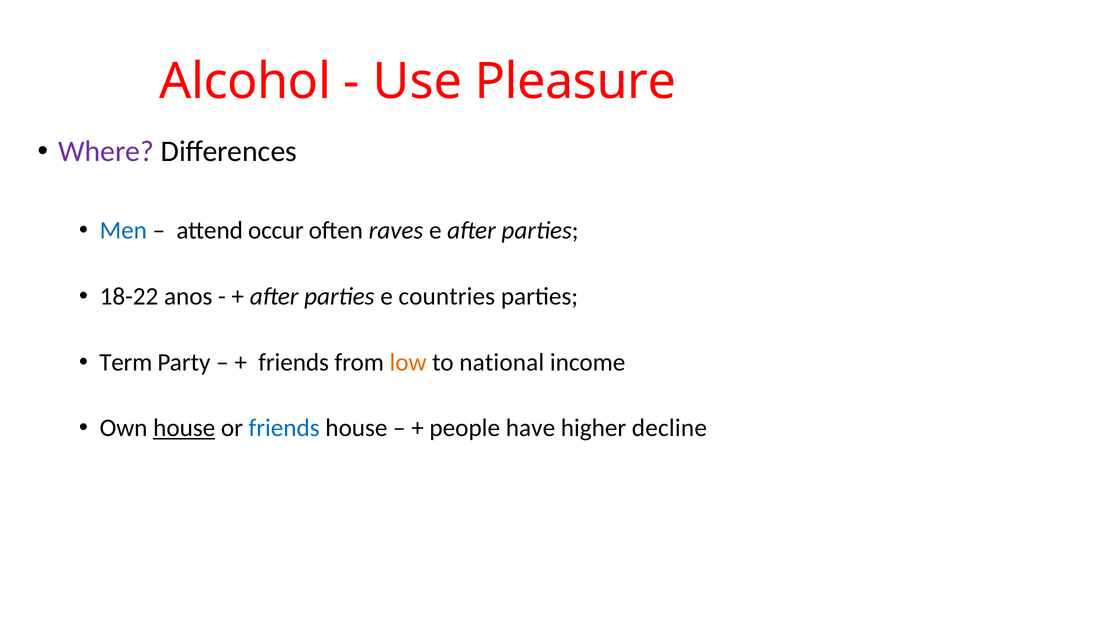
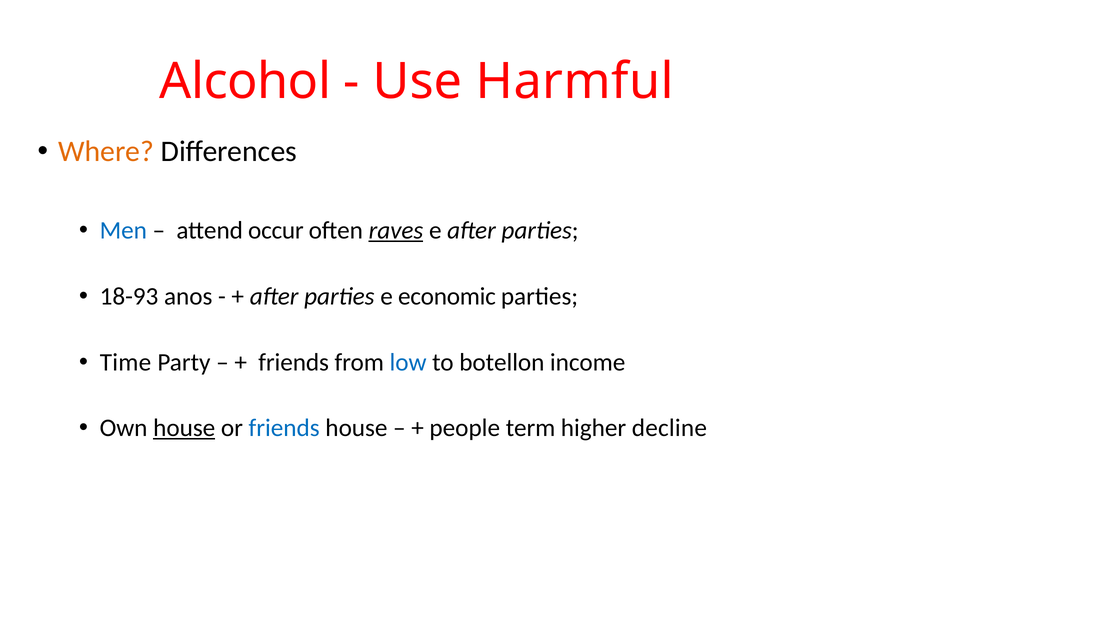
Pleasure: Pleasure -> Harmful
Where colour: purple -> orange
raves underline: none -> present
18-22: 18-22 -> 18-93
countries: countries -> economic
Term: Term -> Time
low colour: orange -> blue
national: national -> botellon
have: have -> term
